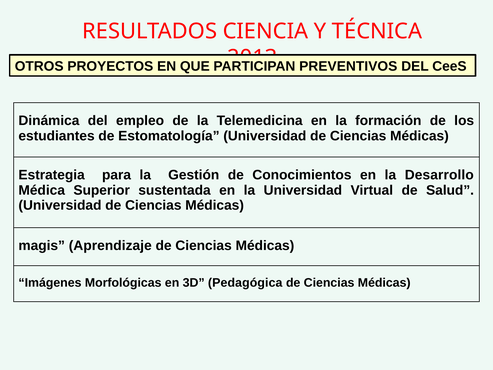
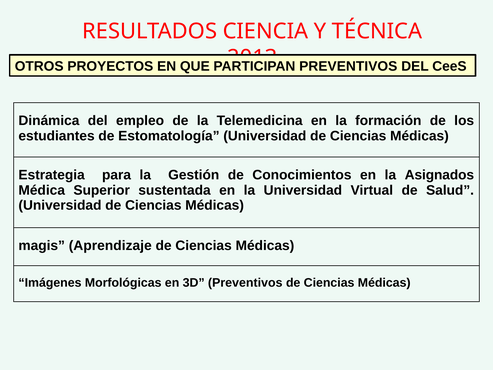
Desarrollo: Desarrollo -> Asignados
3D Pedagógica: Pedagógica -> Preventivos
